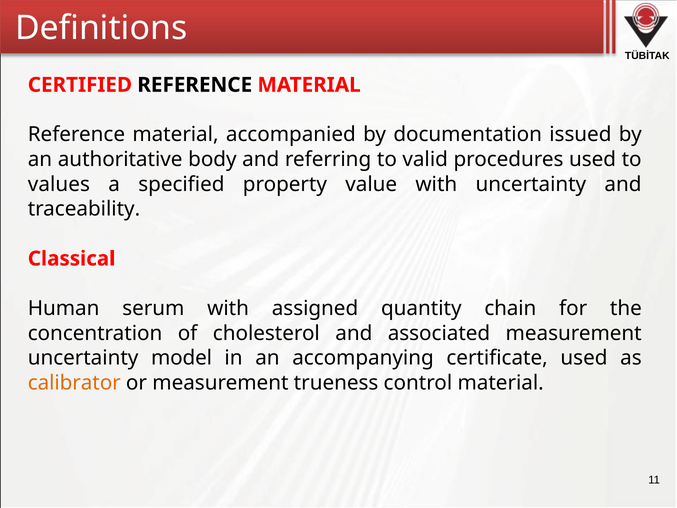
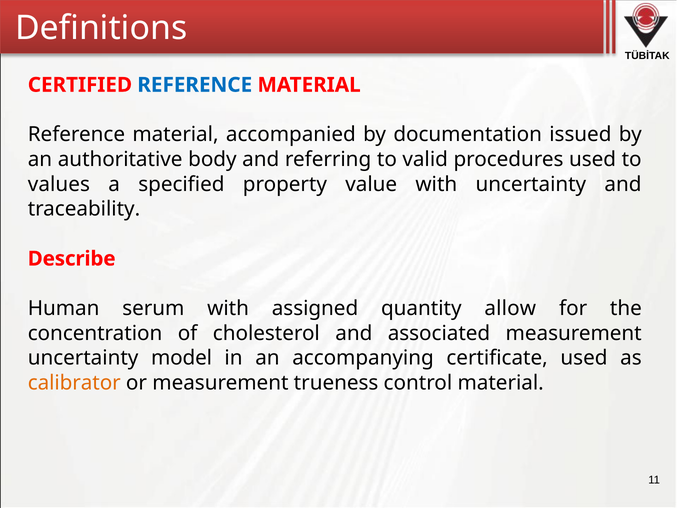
REFERENCE at (195, 85) colour: black -> blue
Classical: Classical -> Describe
chain: chain -> allow
